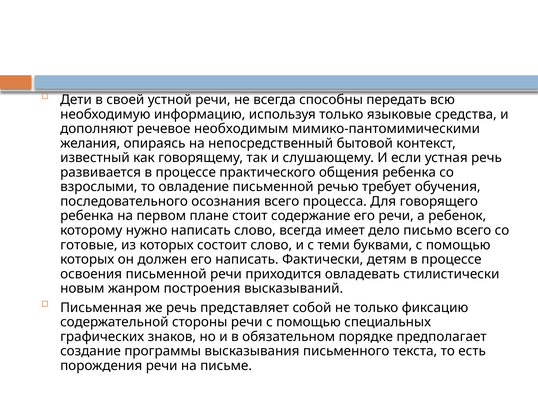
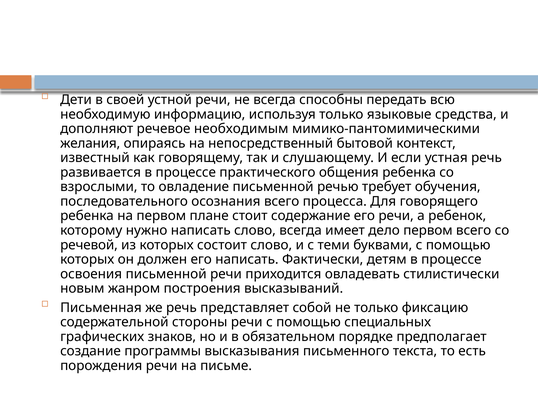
дело письмо: письмо -> первом
готовые: готовые -> речевой
